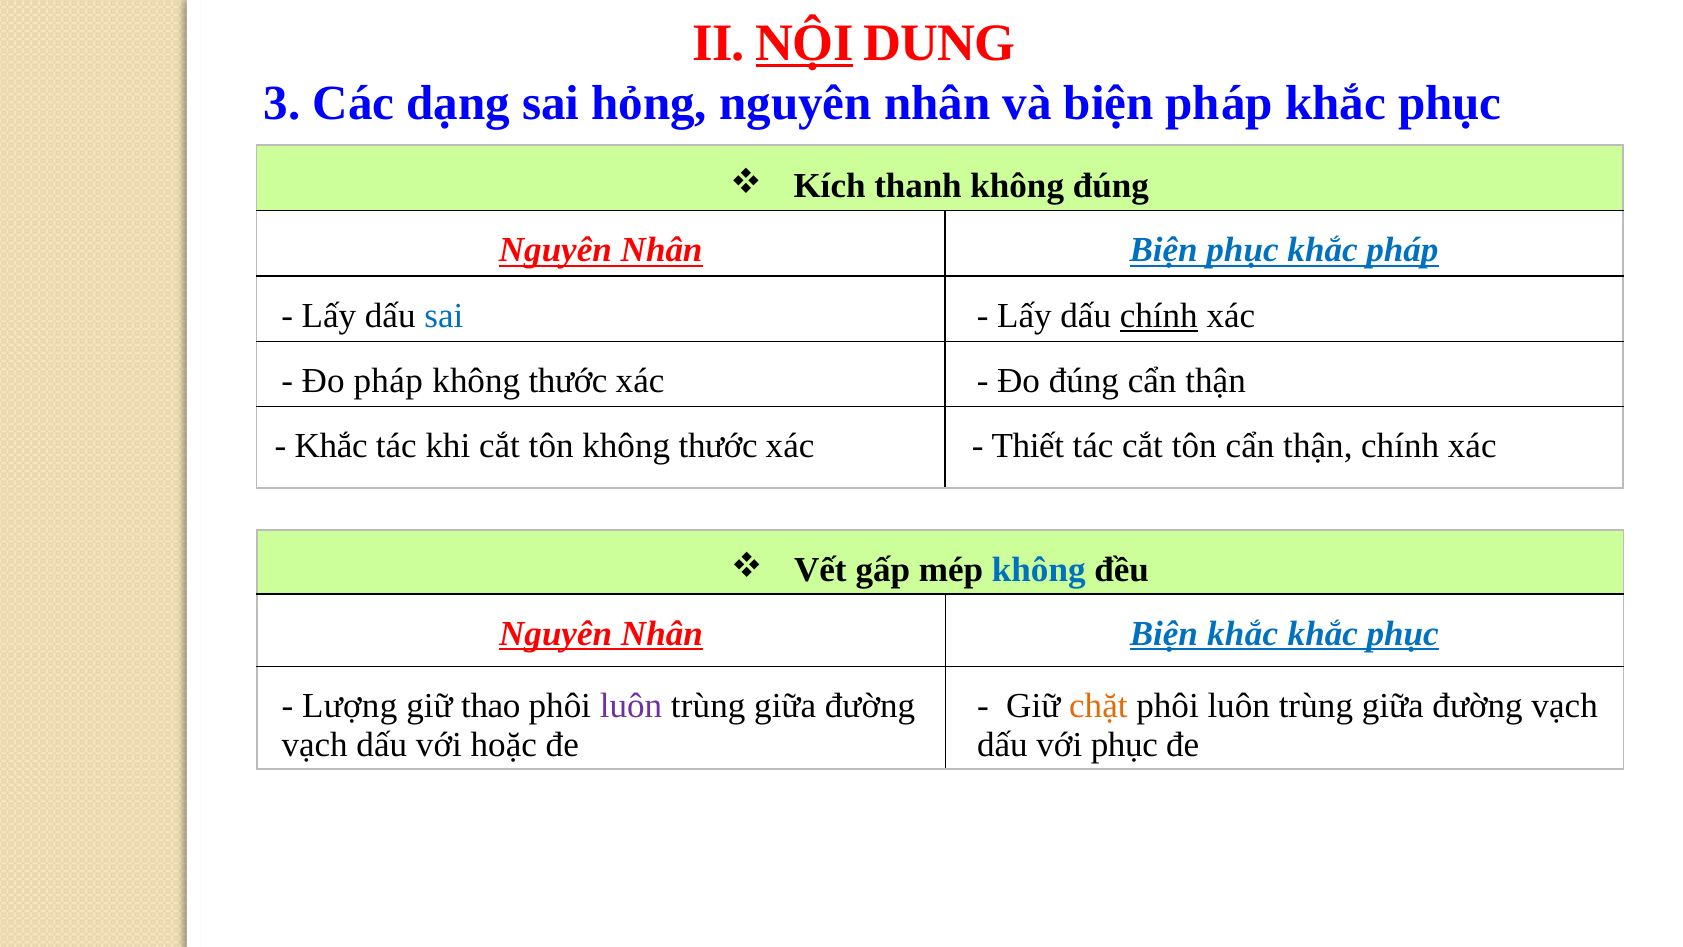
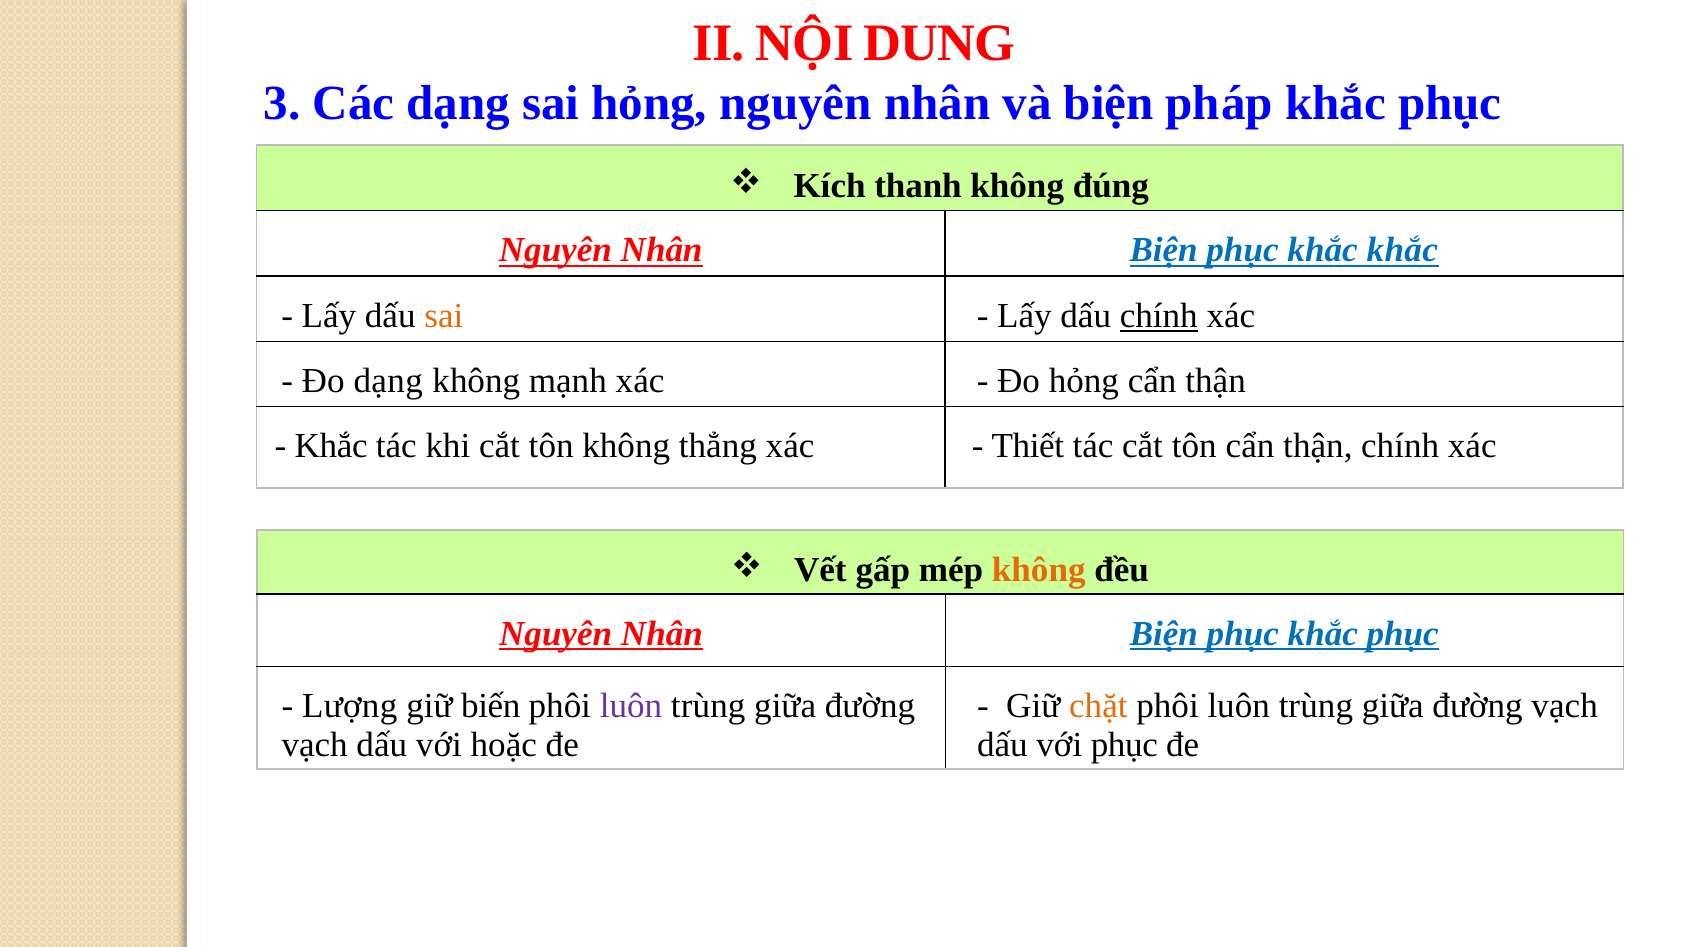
NỘI underline: present -> none
khắc pháp: pháp -> khắc
sai at (444, 316) colour: blue -> orange
Đo pháp: pháp -> dạng
thước at (568, 381): thước -> mạnh
Đo đúng: đúng -> hỏng
tôn không thước: thước -> thẳng
không at (1039, 569) colour: blue -> orange
khắc at (1243, 633): khắc -> phục
thao: thao -> biến
